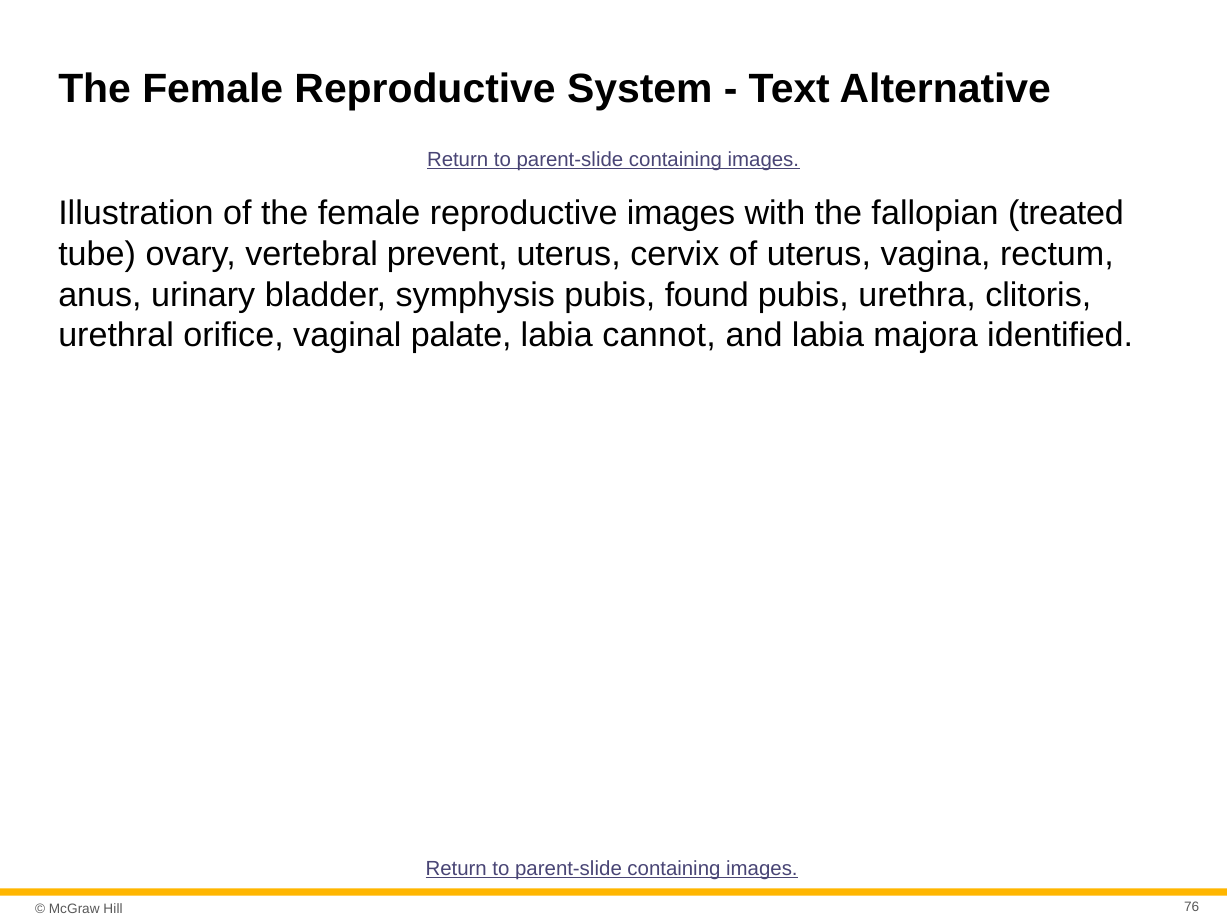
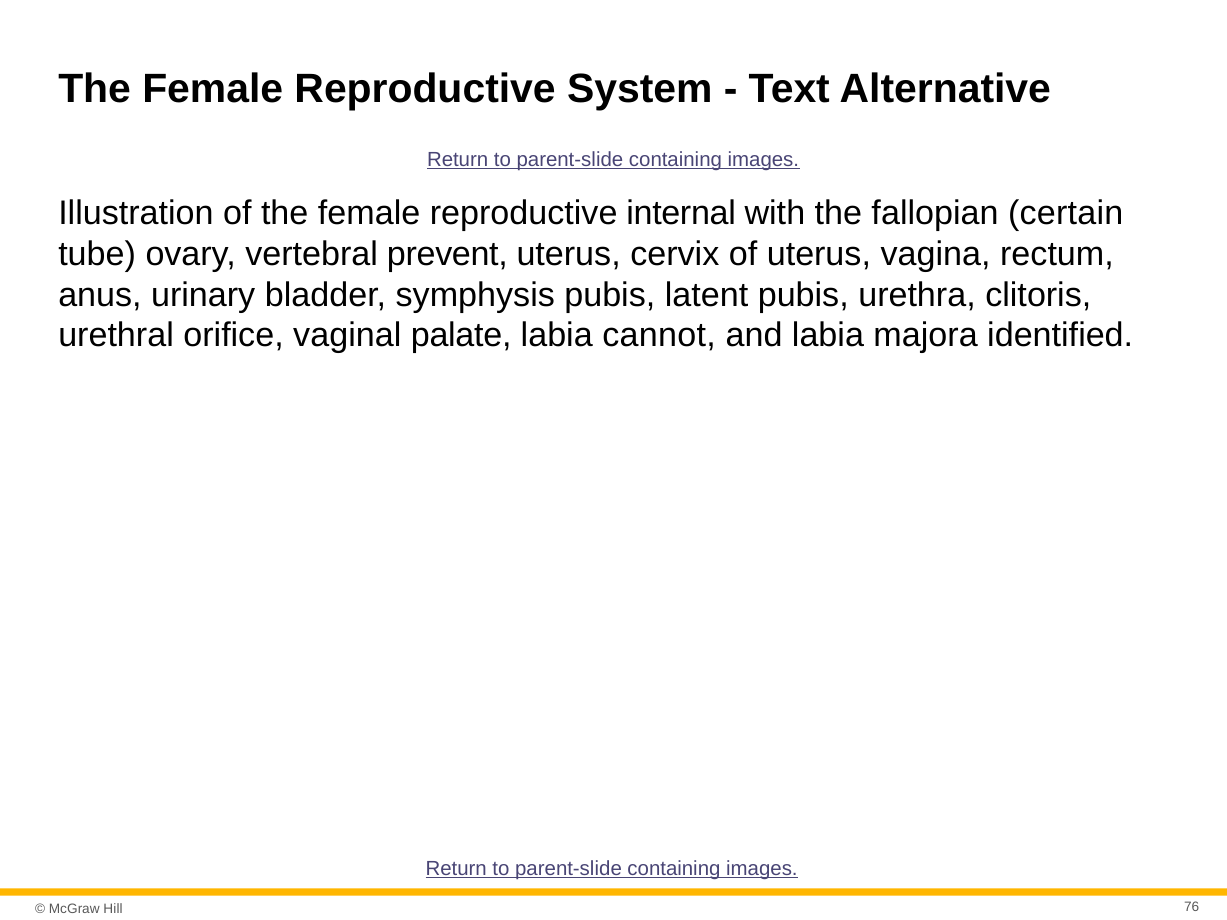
reproductive images: images -> internal
treated: treated -> certain
found: found -> latent
